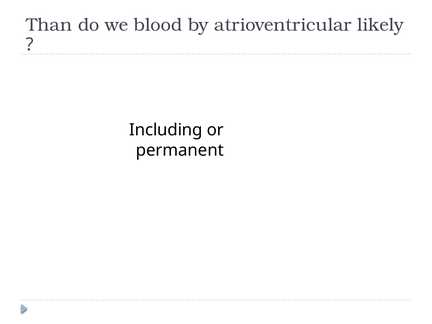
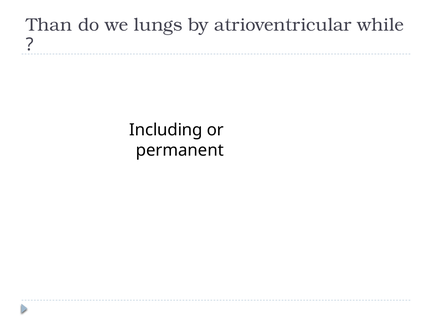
blood: blood -> lungs
likely: likely -> while
